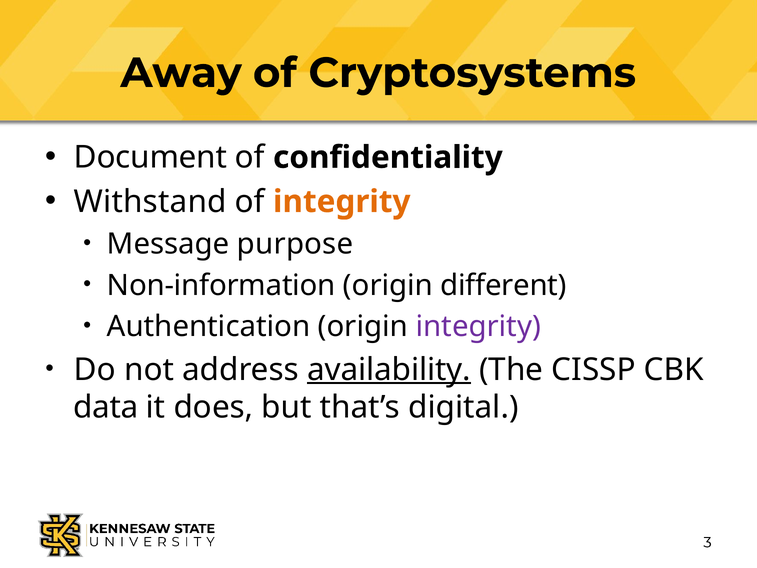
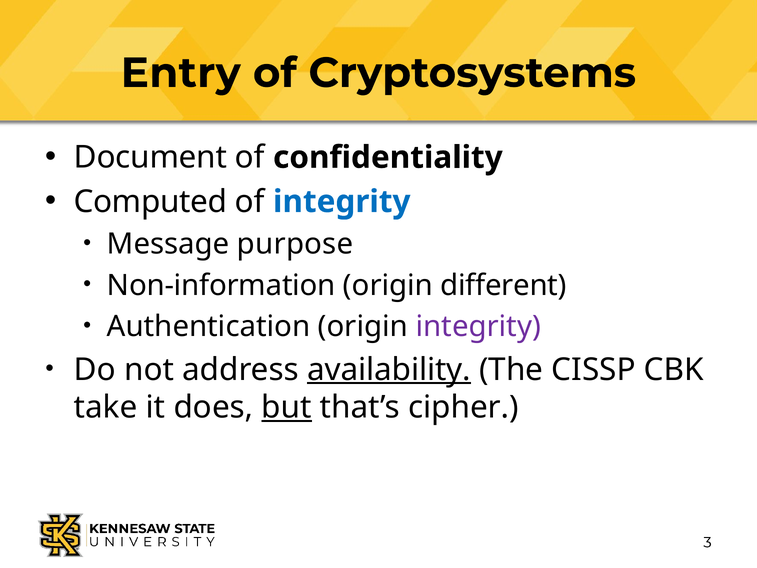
Away: Away -> Entry
Withstand: Withstand -> Computed
integrity at (342, 202) colour: orange -> blue
data: data -> take
but underline: none -> present
digital: digital -> cipher
